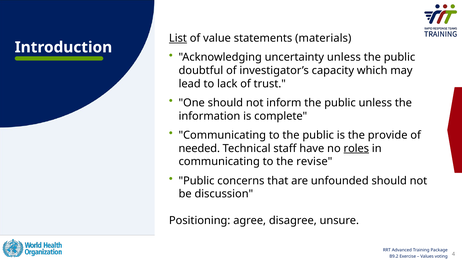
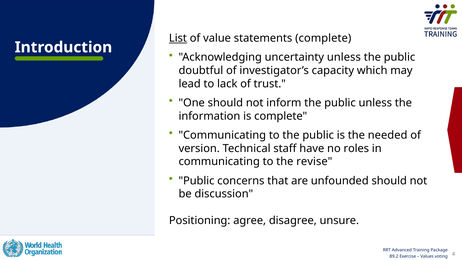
statements materials: materials -> complete
provide: provide -> needed
needed: needed -> version
roles underline: present -> none
